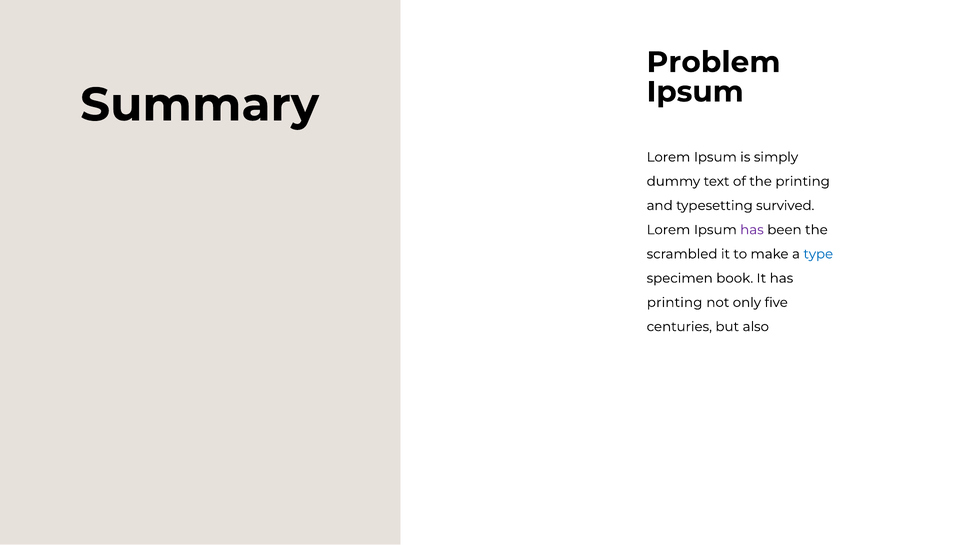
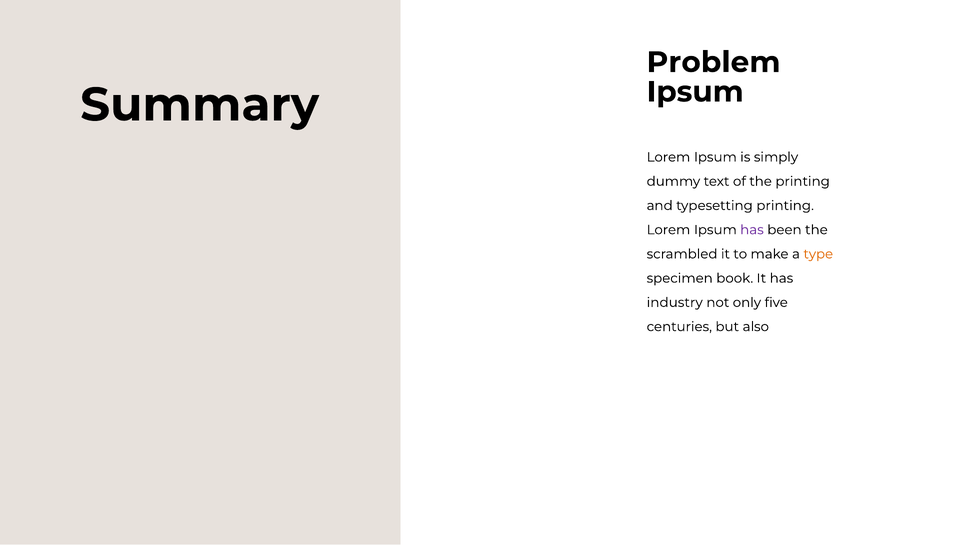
typesetting survived: survived -> printing
type colour: blue -> orange
printing at (675, 303): printing -> industry
